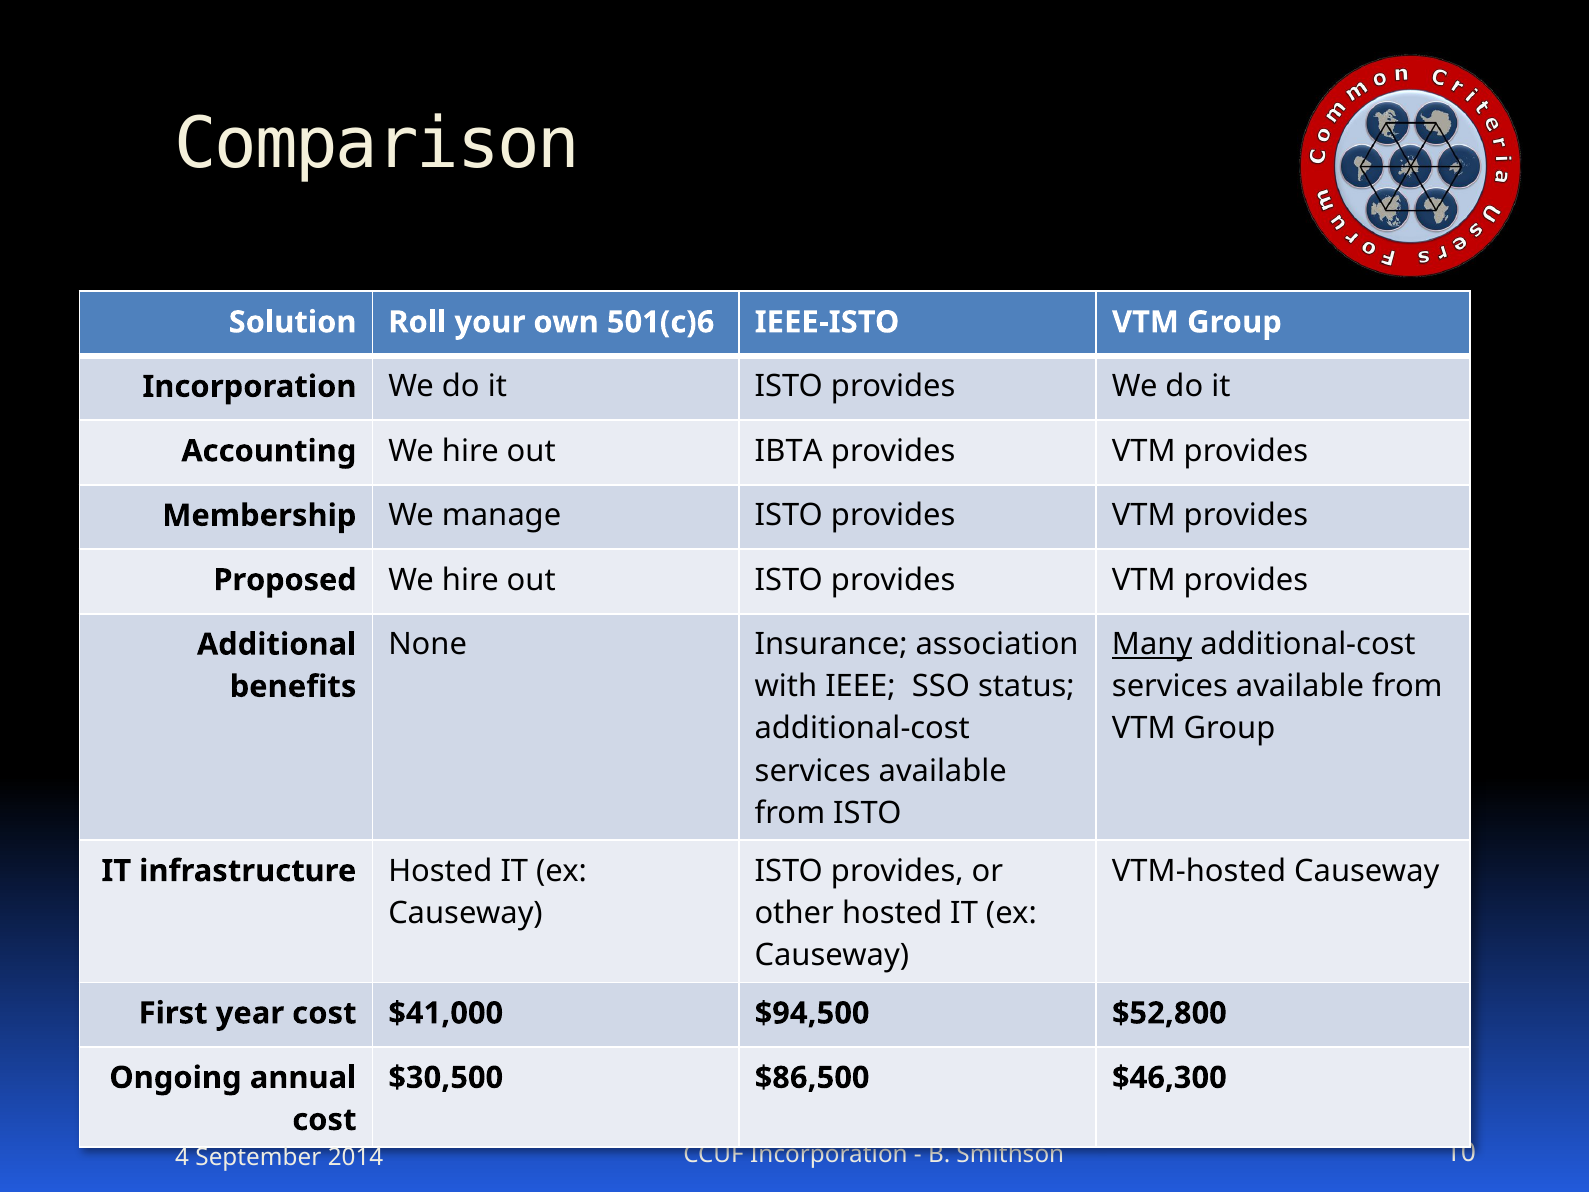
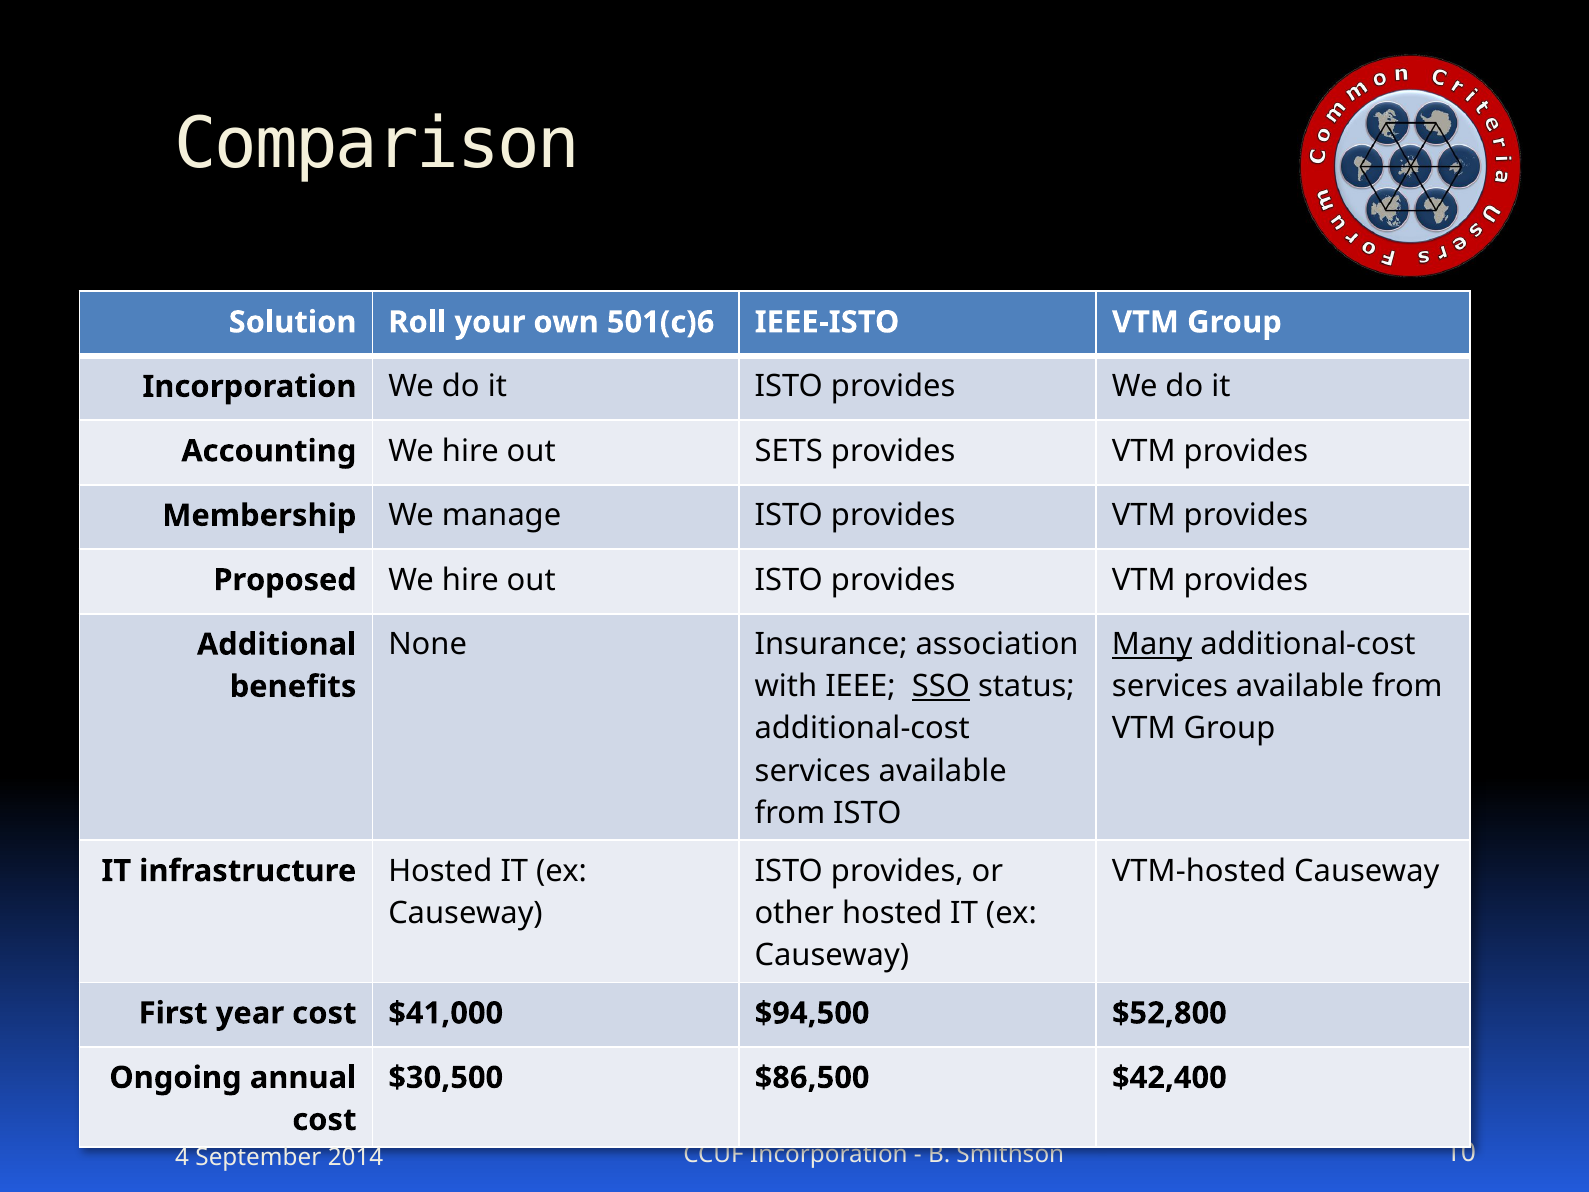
IBTA: IBTA -> SETS
SSO underline: none -> present
$46,300: $46,300 -> $42,400
